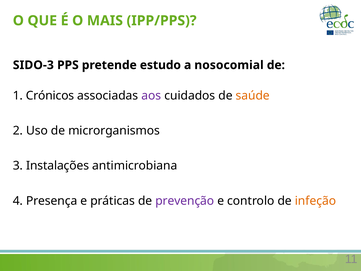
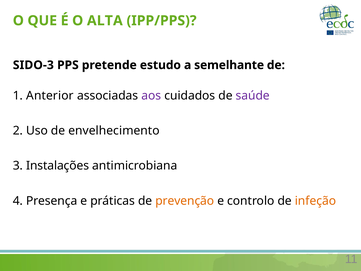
MAIS: MAIS -> ALTA
nosocomial: nosocomial -> semelhante
Crónicos: Crónicos -> Anterior
saúde colour: orange -> purple
microrganismos: microrganismos -> envelhecimento
prevenção colour: purple -> orange
